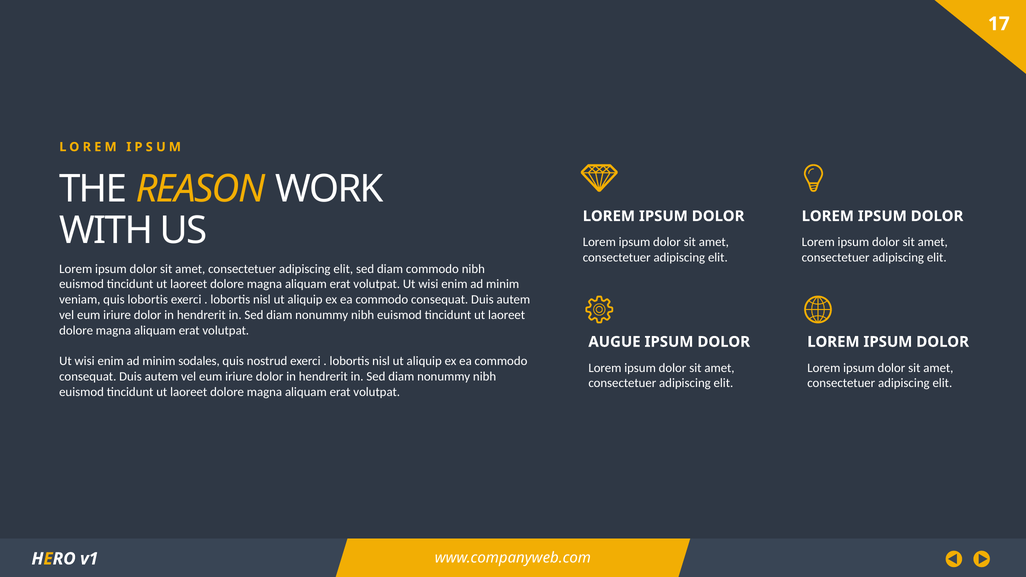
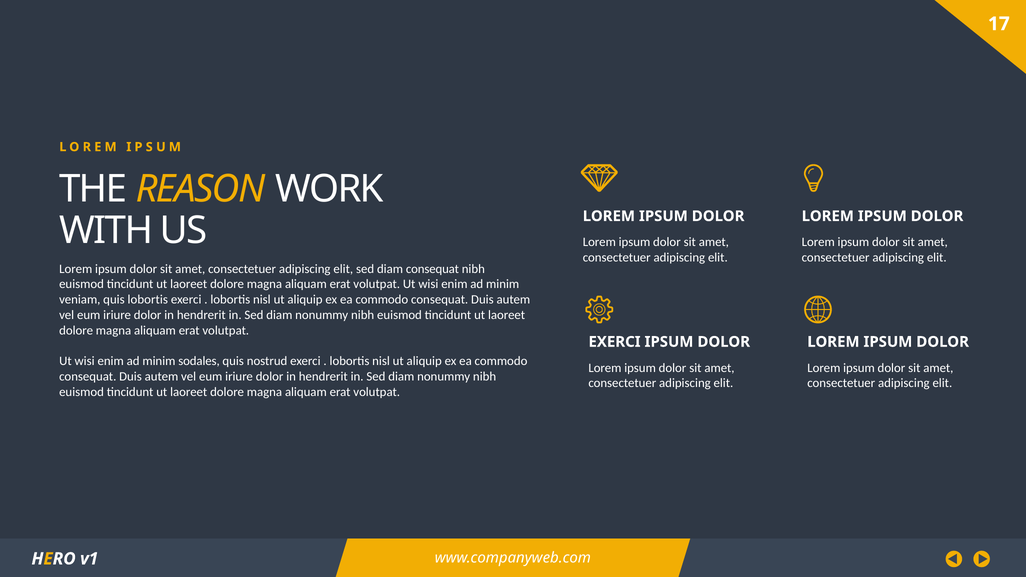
diam commodo: commodo -> consequat
AUGUE at (615, 342): AUGUE -> EXERCI
